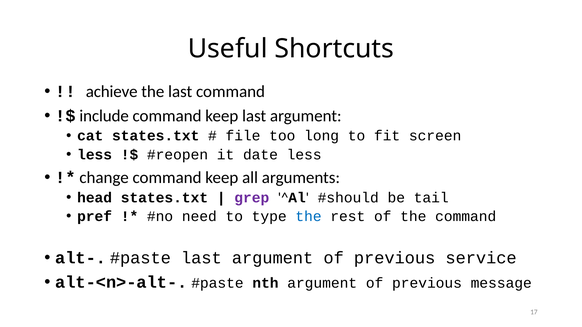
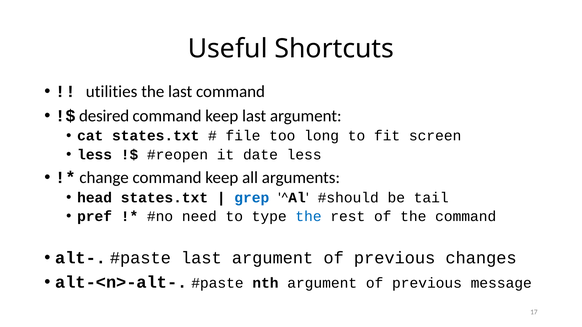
achieve: achieve -> utilities
include: include -> desired
grep colour: purple -> blue
service: service -> changes
